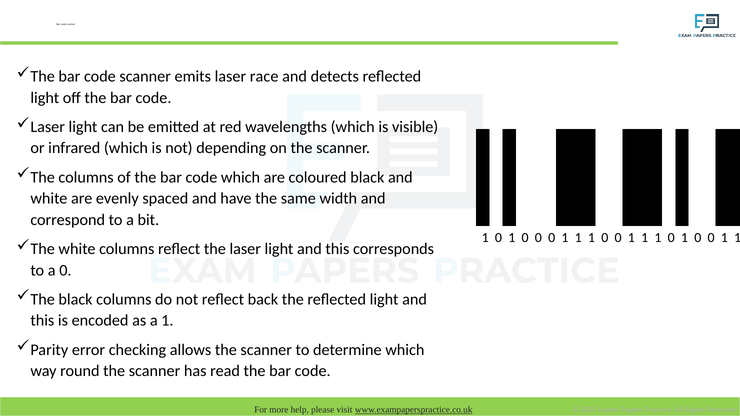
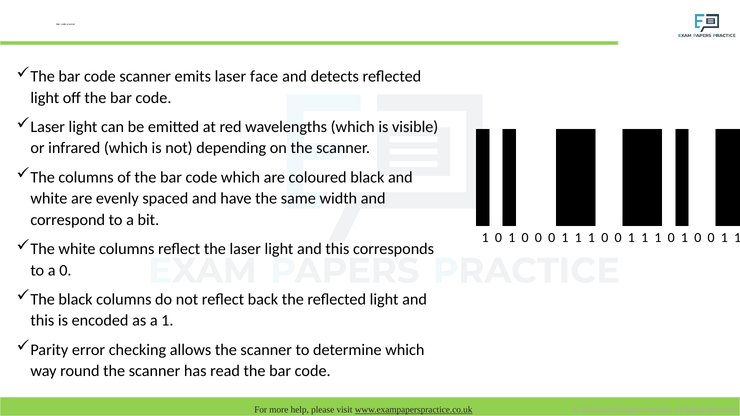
race: race -> face
